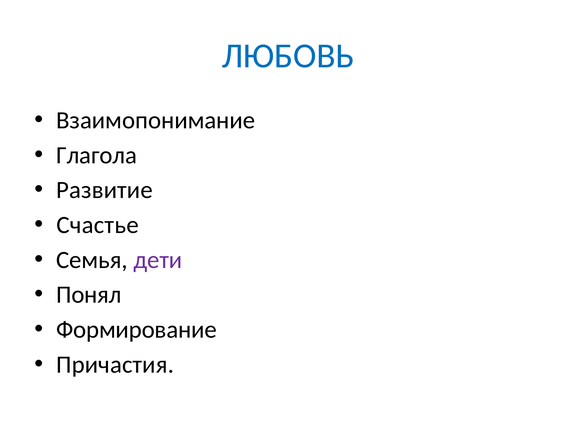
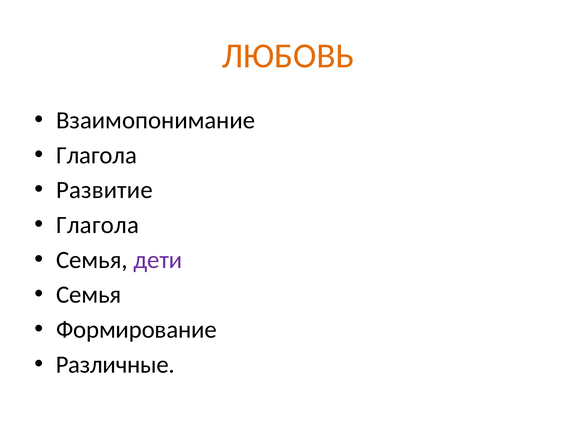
ЛЮБОВЬ colour: blue -> orange
Счастье at (98, 225): Счастье -> Глагола
Понял at (89, 295): Понял -> Семья
Причастия: Причастия -> Различные
